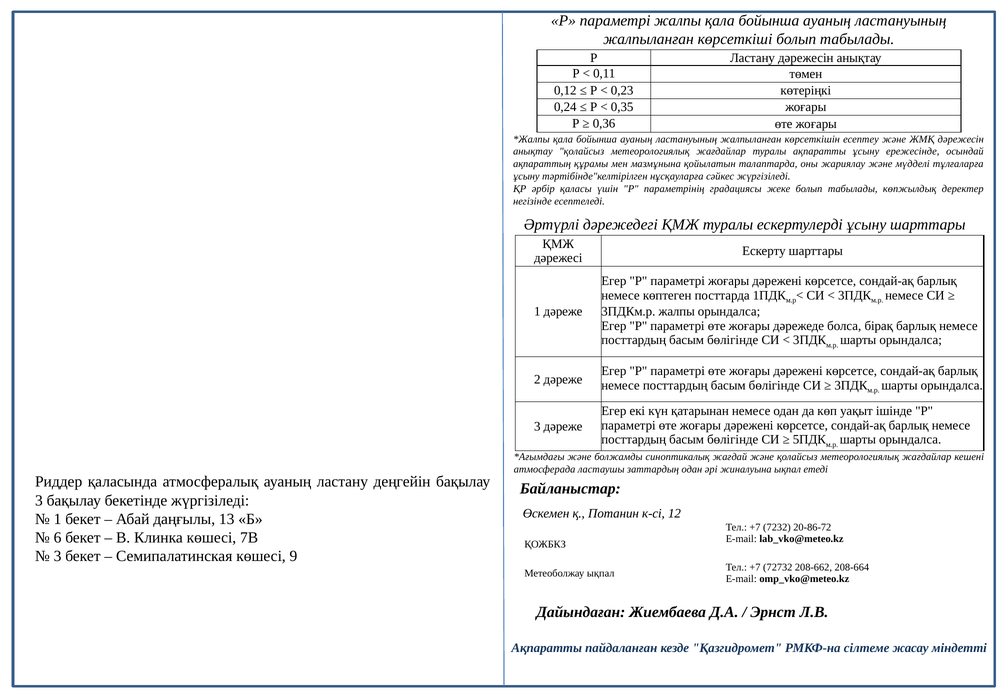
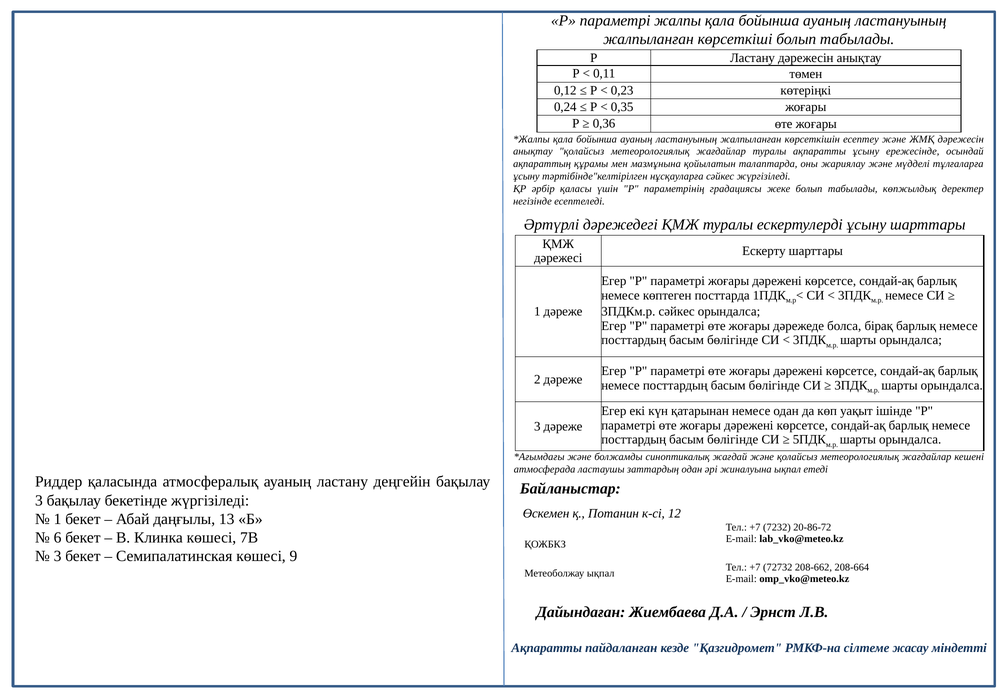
3ПДКм.р жалпы: жалпы -> сәйкес
